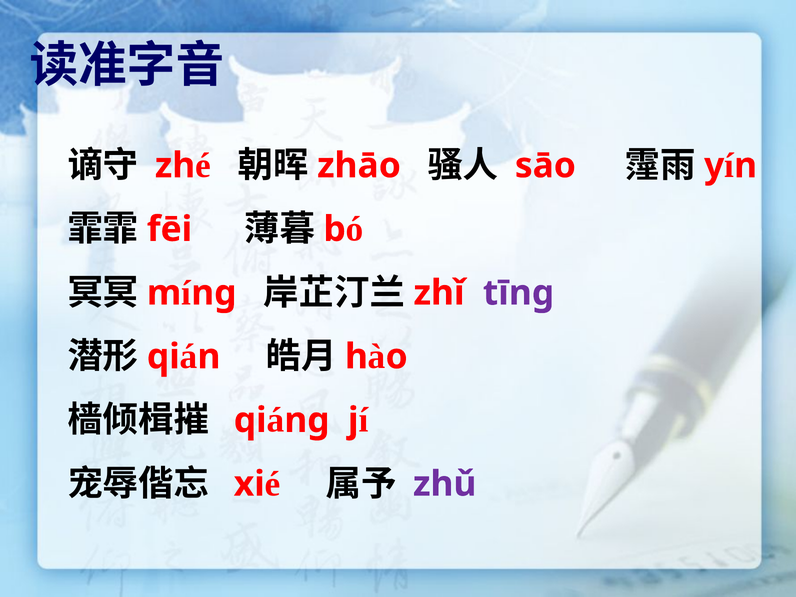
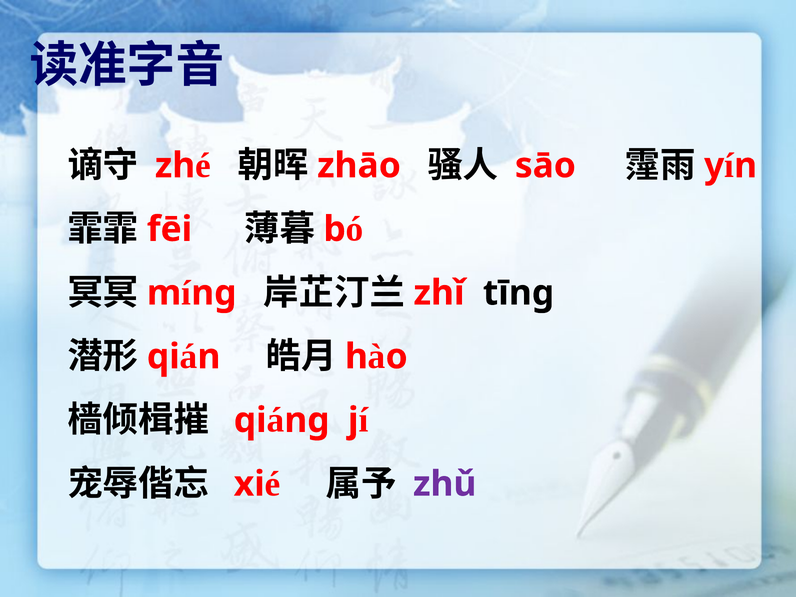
tīng colour: purple -> black
